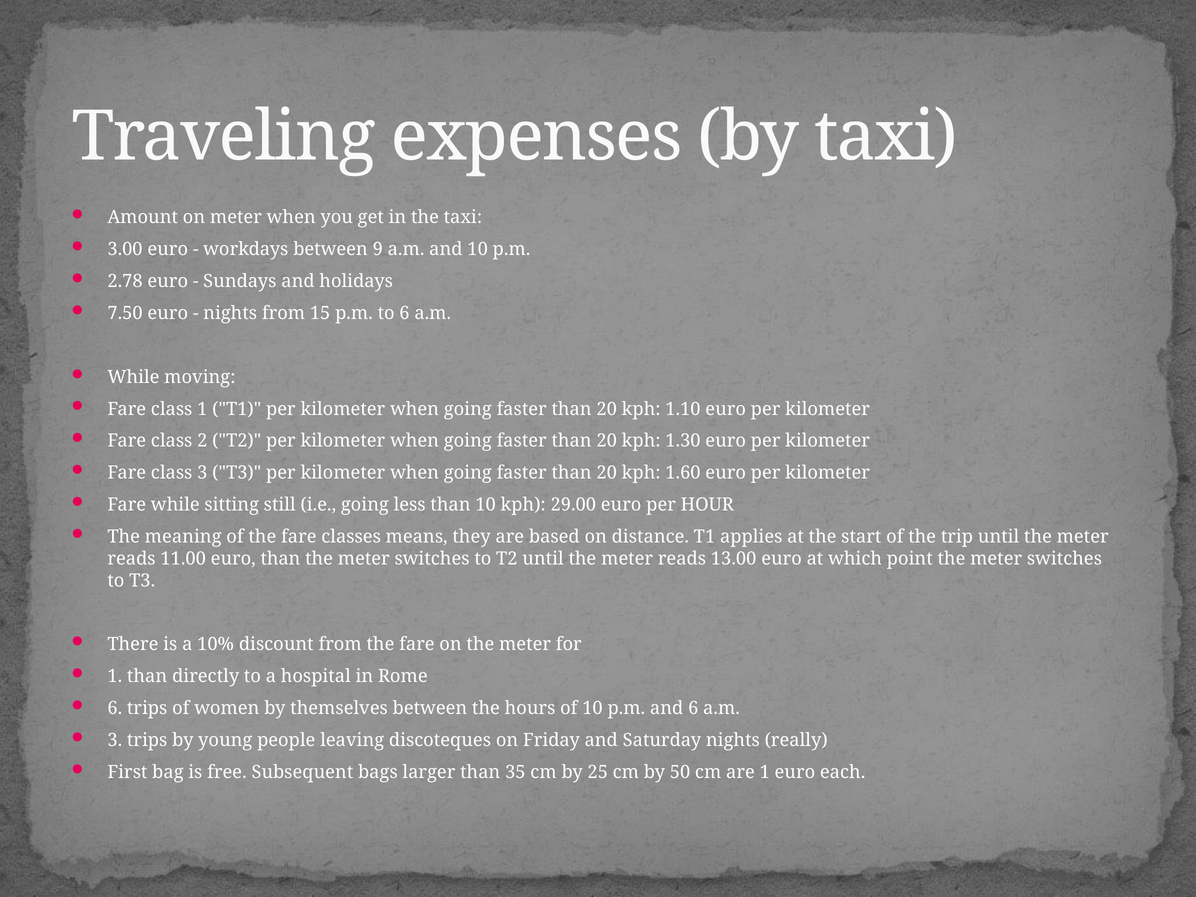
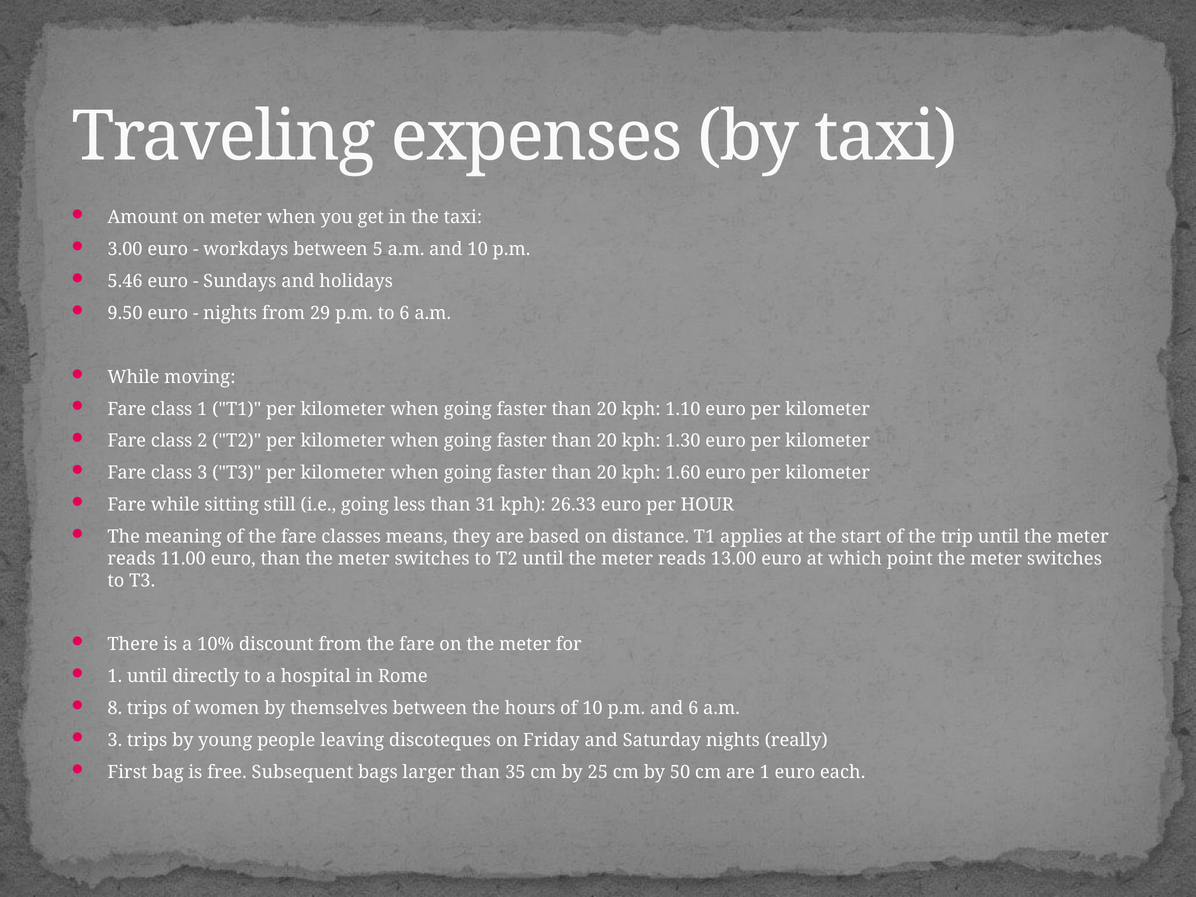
9: 9 -> 5
2.78: 2.78 -> 5.46
7.50: 7.50 -> 9.50
15: 15 -> 29
than 10: 10 -> 31
29.00: 29.00 -> 26.33
1 than: than -> until
6 at (115, 708): 6 -> 8
